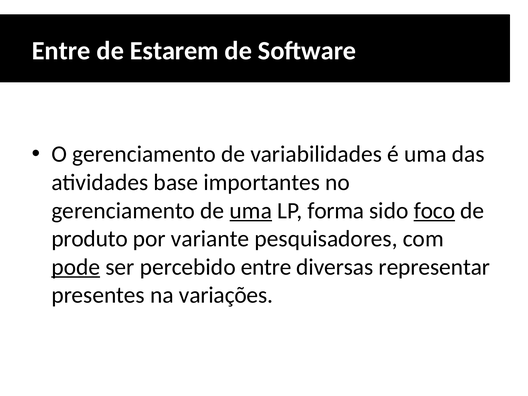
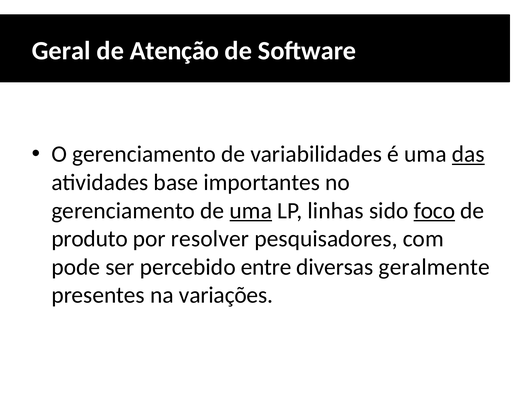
Entre at (61, 51): Entre -> Geral
Estarem: Estarem -> Atenção
das underline: none -> present
forma: forma -> linhas
variante: variante -> resolver
pode underline: present -> none
representar: representar -> geralmente
